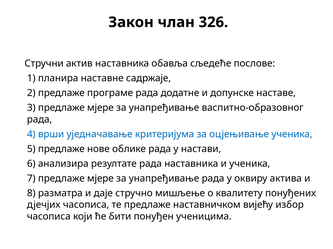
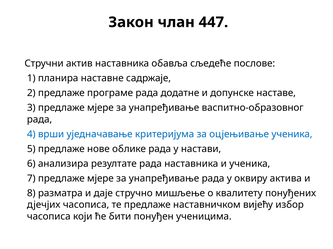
326: 326 -> 447
